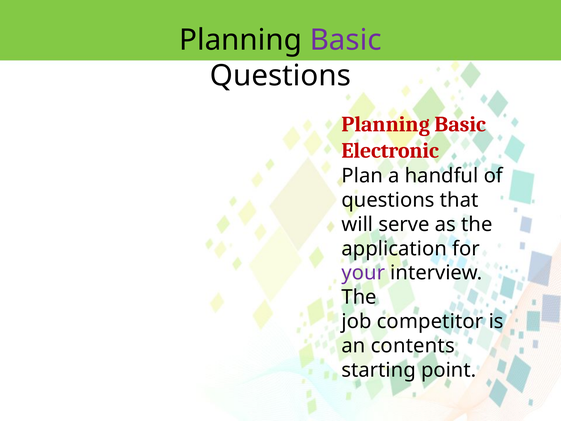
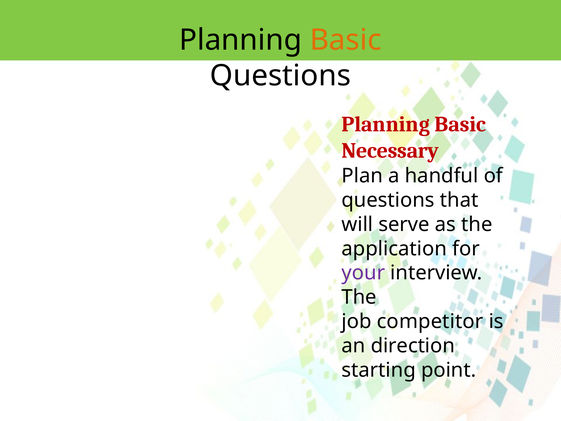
Basic at (346, 40) colour: purple -> orange
Electronic: Electronic -> Necessary
contents: contents -> direction
